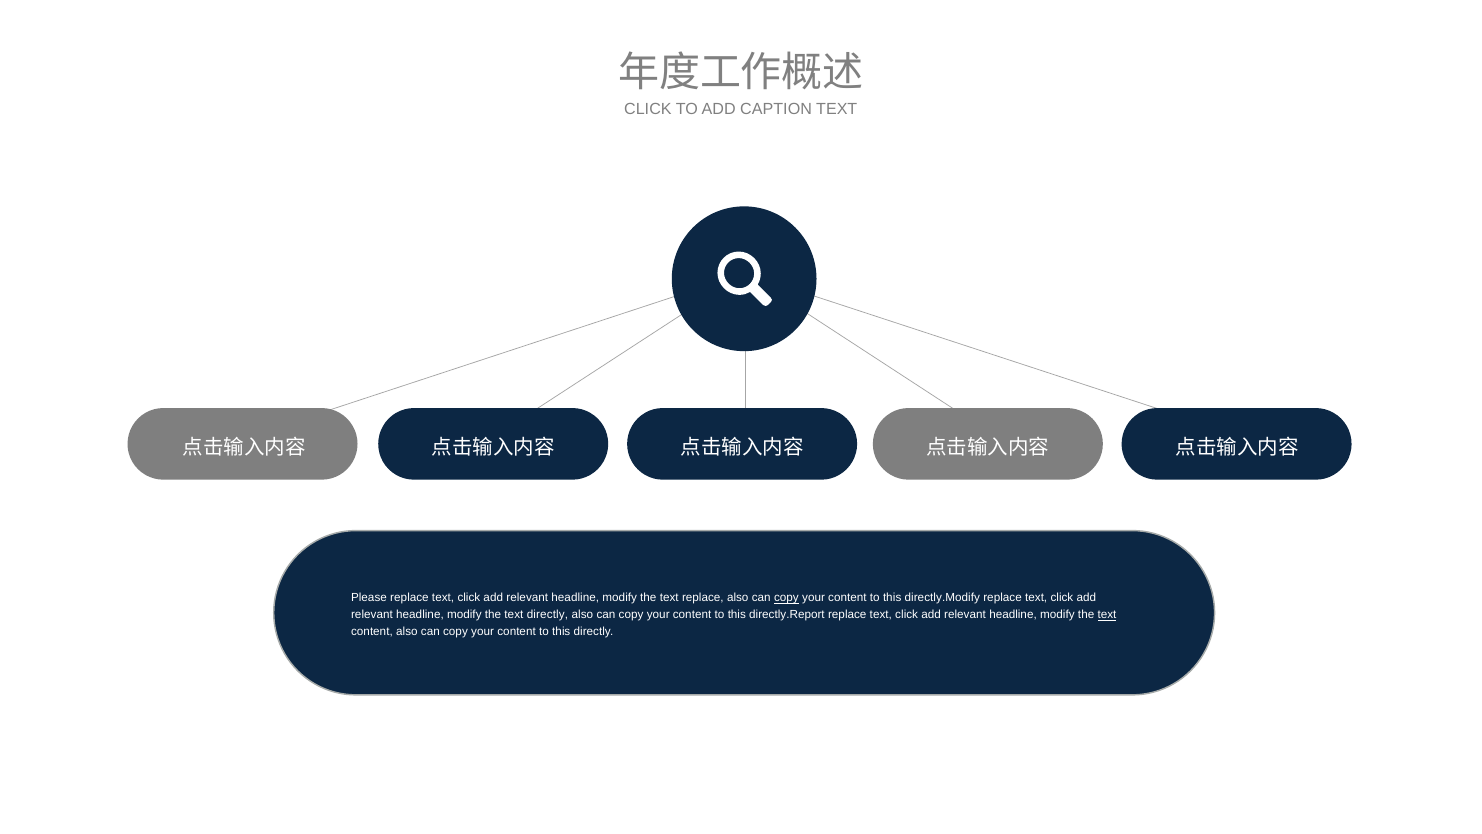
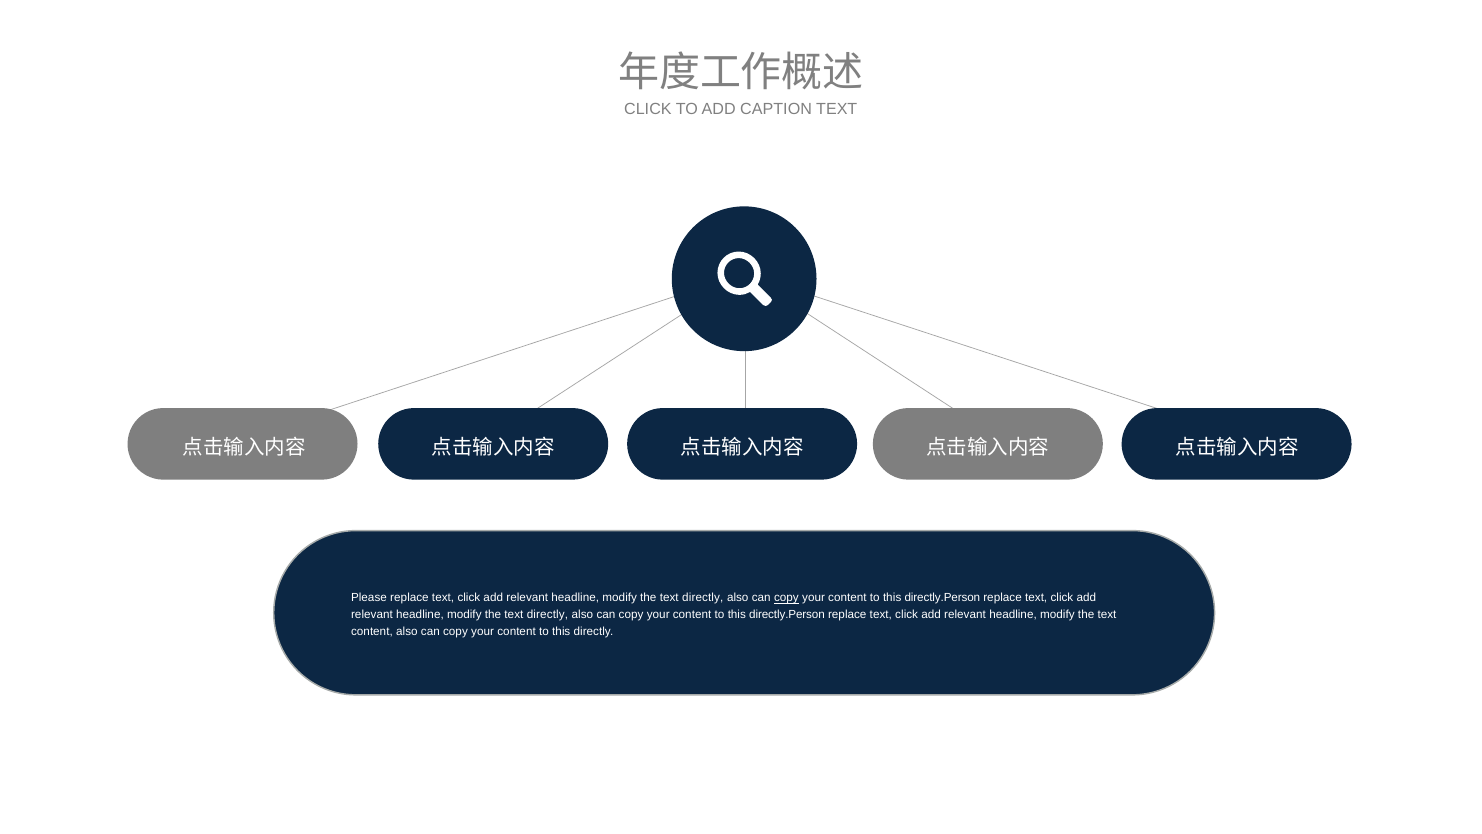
replace at (703, 598): replace -> directly
directly.Modify at (942, 598): directly.Modify -> directly.Person
directly.Report at (787, 615): directly.Report -> directly.Person
text at (1107, 615) underline: present -> none
